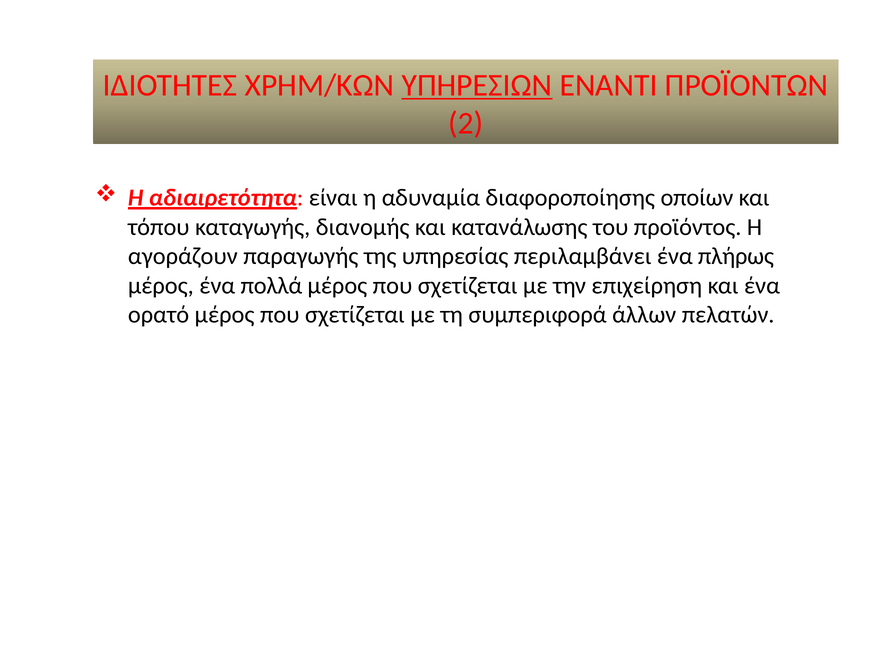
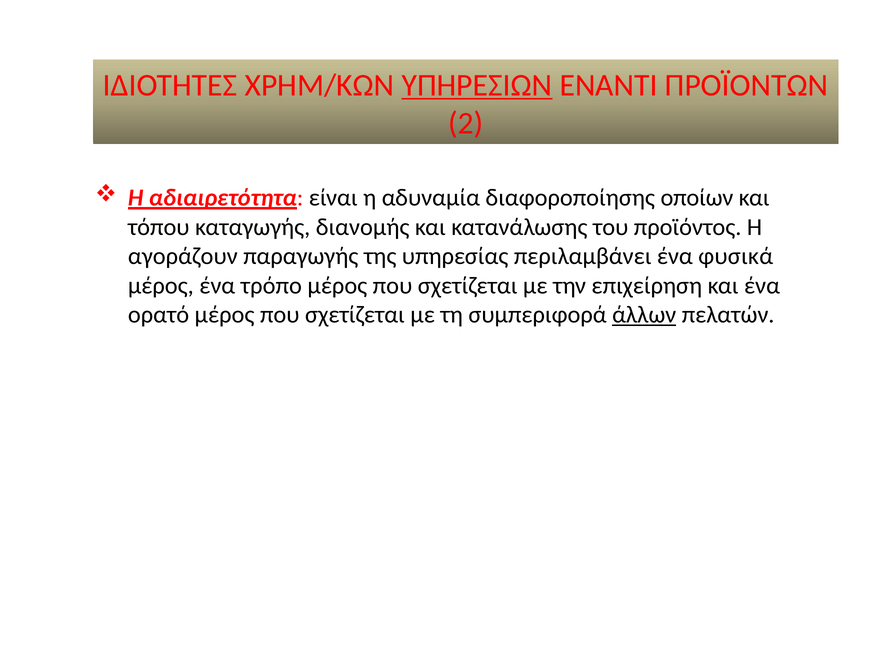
πλήρως: πλήρως -> φυσικά
πολλά: πολλά -> τρόπο
άλλων underline: none -> present
